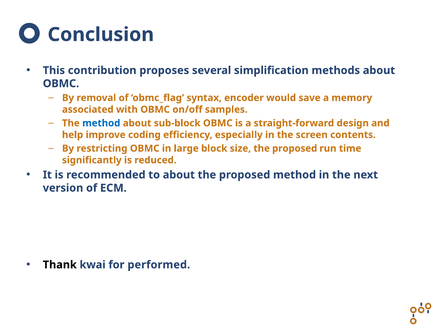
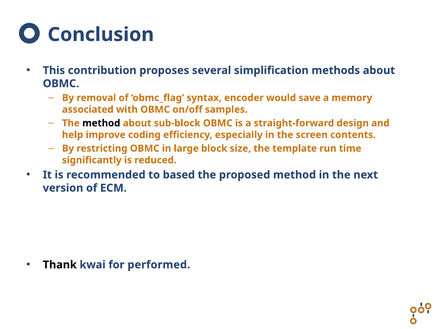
method at (101, 123) colour: blue -> black
size the proposed: proposed -> template
to about: about -> based
